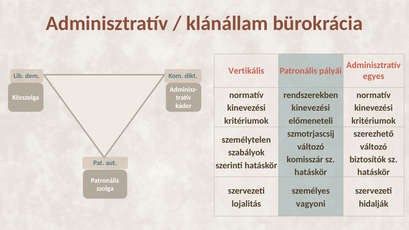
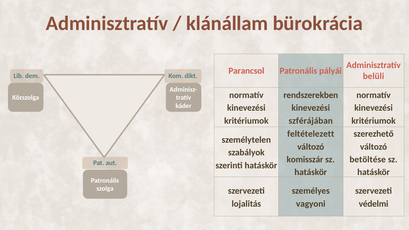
Vertikális: Vertikális -> Parancsol
egyes: egyes -> belüli
előmeneteli: előmeneteli -> szférájában
szmotrjascsij: szmotrjascsij -> feltételezett
biztosítók: biztosítók -> betöltése
hidalják: hidalják -> védelmi
